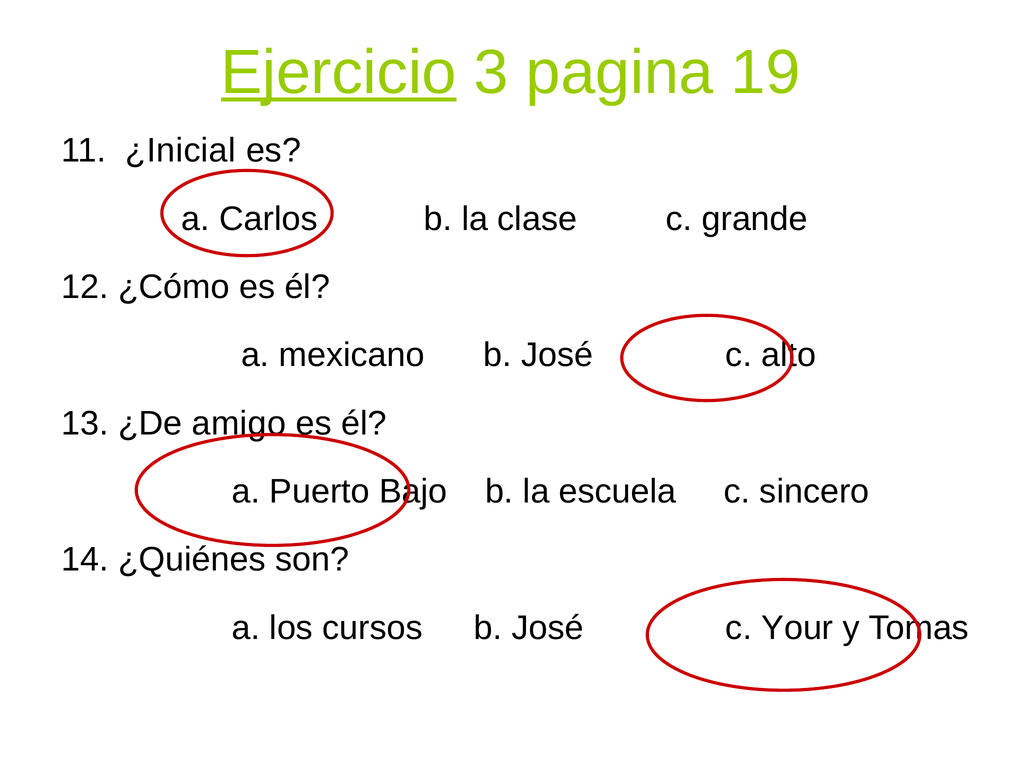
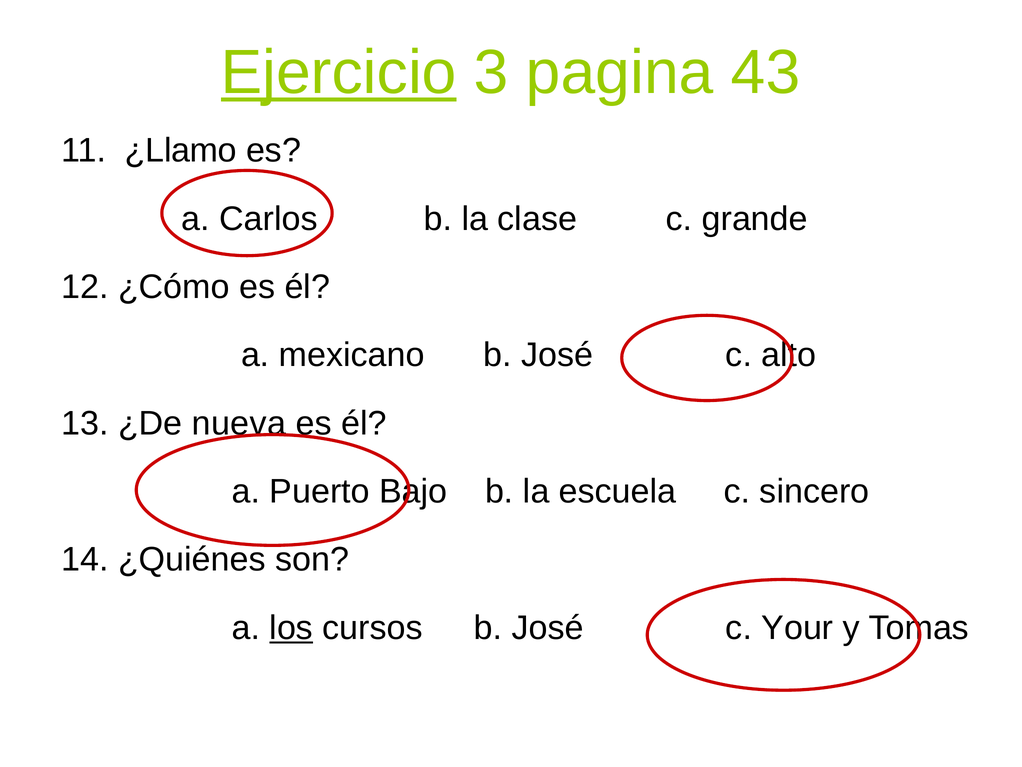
19: 19 -> 43
¿Inicial: ¿Inicial -> ¿Llamo
amigo: amigo -> nueva
los underline: none -> present
